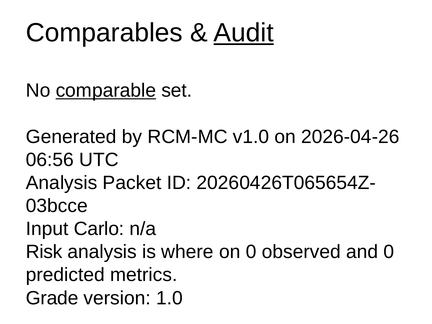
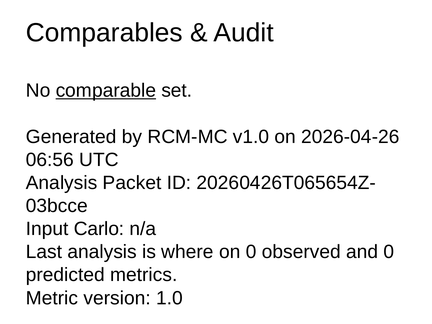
Audit underline: present -> none
Risk: Risk -> Last
Grade: Grade -> Metric
